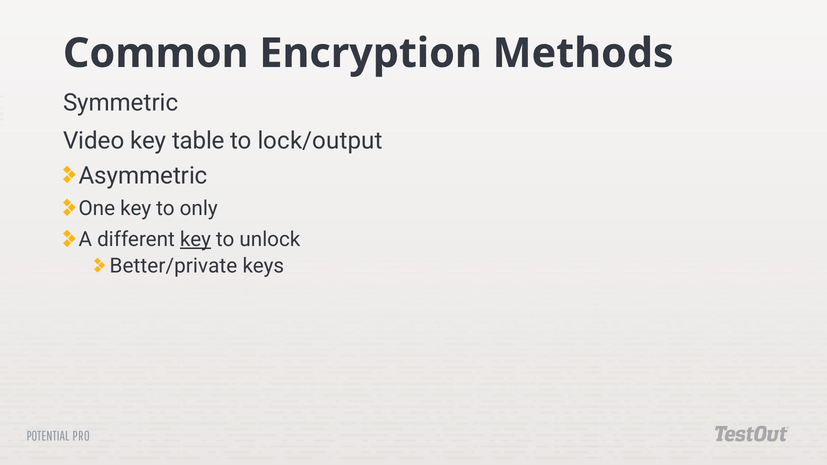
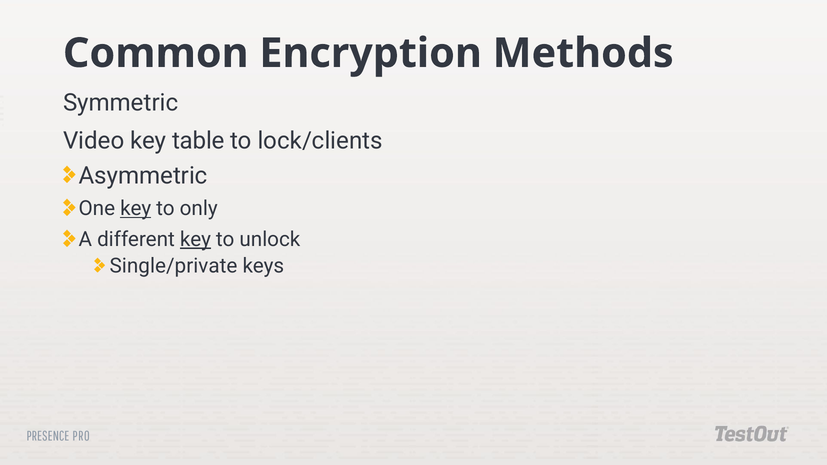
lock/output: lock/output -> lock/clients
key at (136, 209) underline: none -> present
Better/private: Better/private -> Single/private
POTENTIAL: POTENTIAL -> PRESENCE
